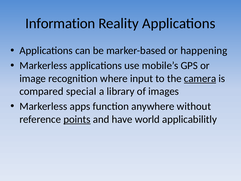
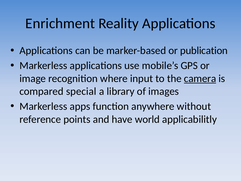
Information: Information -> Enrichment
happening: happening -> publication
points underline: present -> none
